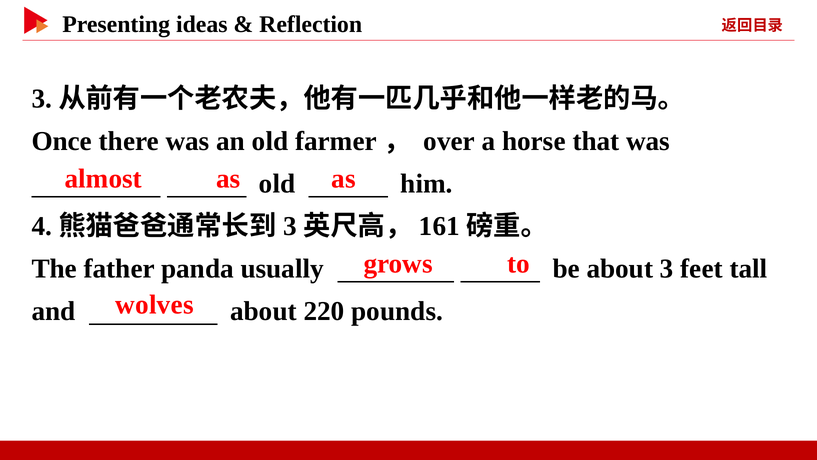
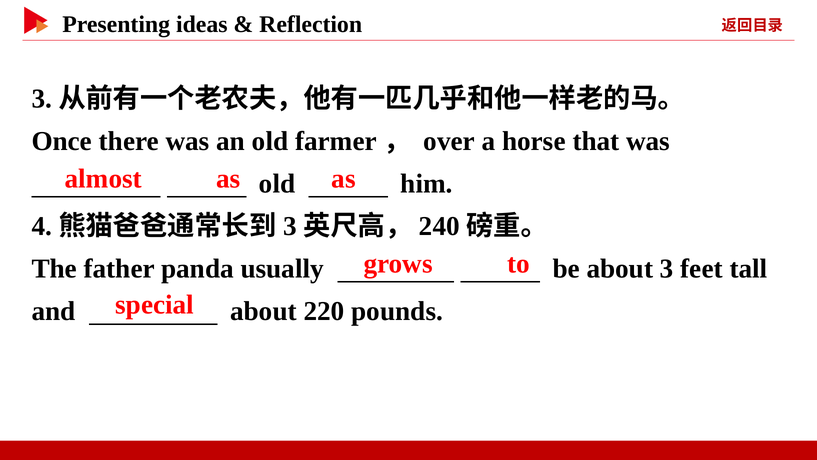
161: 161 -> 240
wolves: wolves -> special
